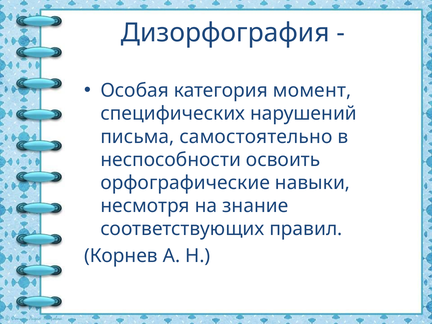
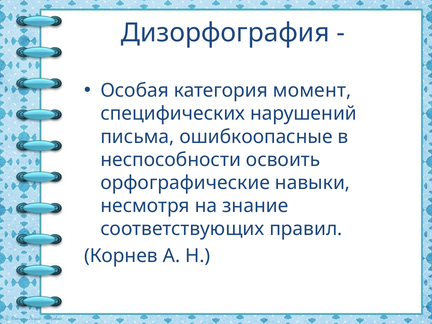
самостоятельно: самостоятельно -> ошибкоопасные
